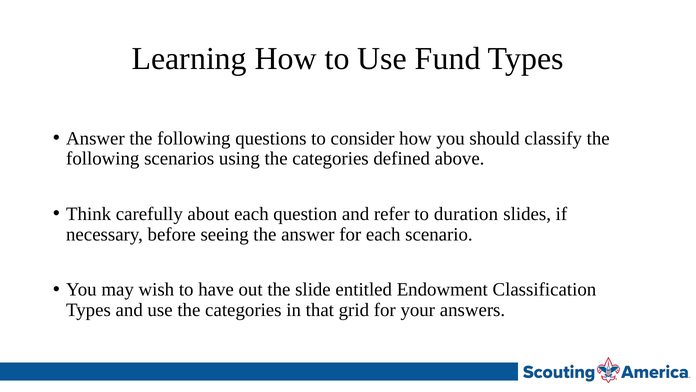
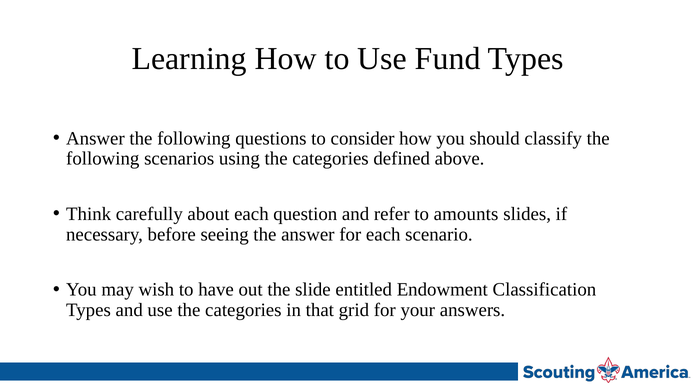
duration: duration -> amounts
